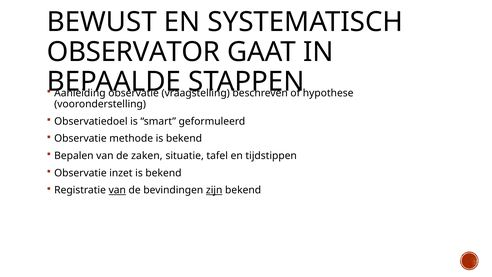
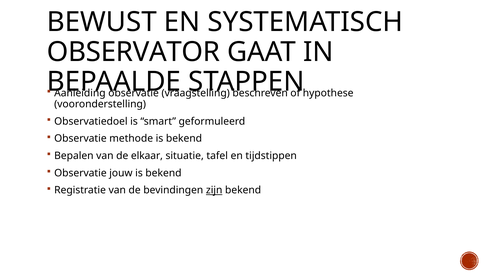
zaken: zaken -> elkaar
inzet: inzet -> jouw
van at (117, 190) underline: present -> none
